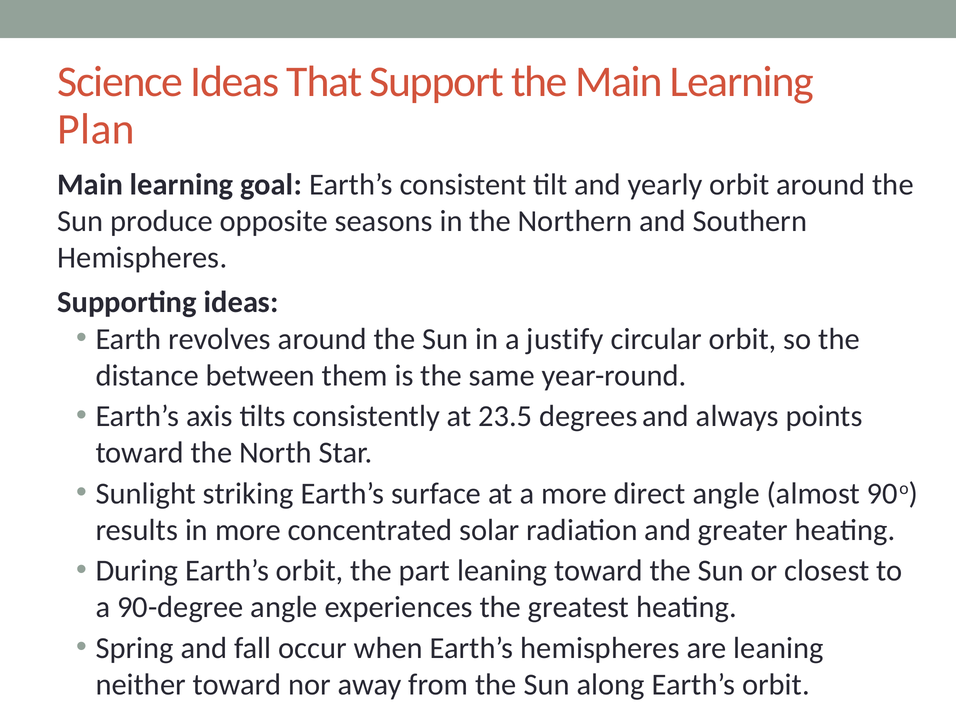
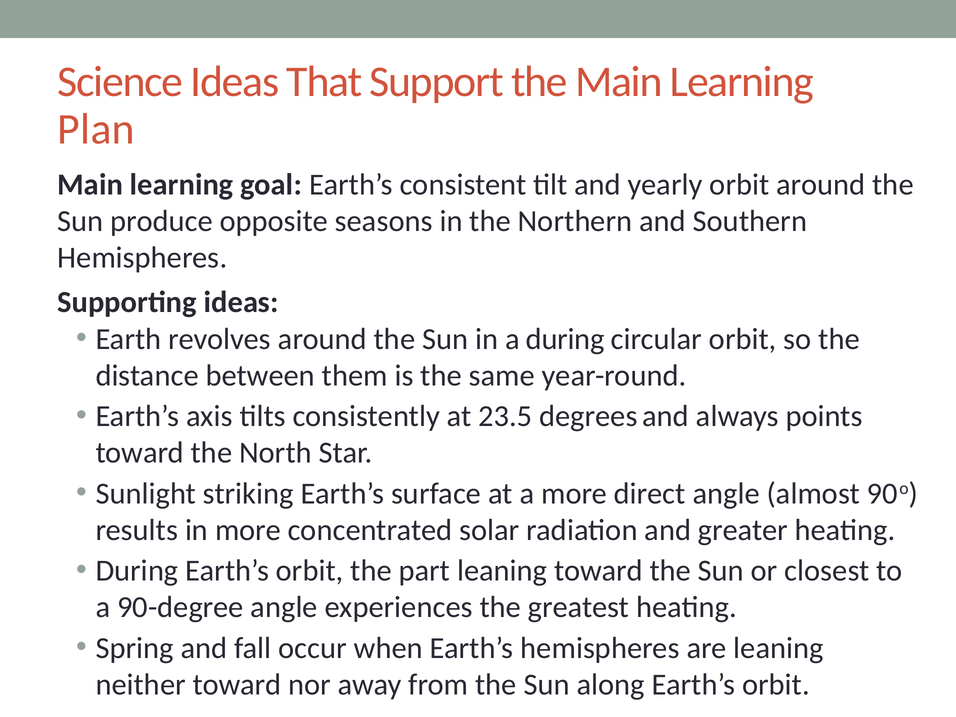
a justify: justify -> during
